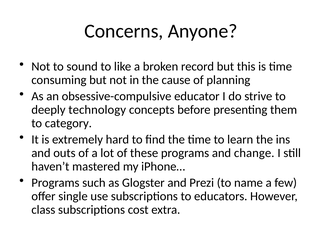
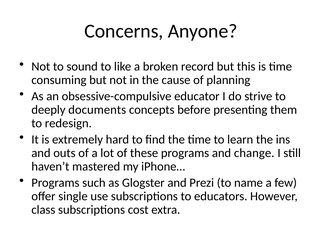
technology: technology -> documents
category: category -> redesign
